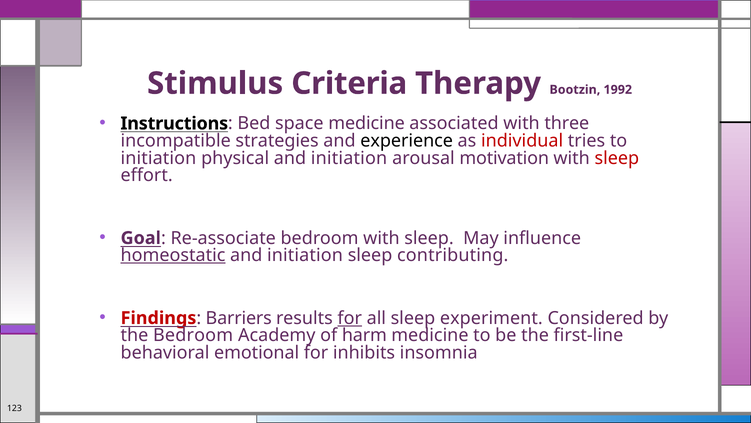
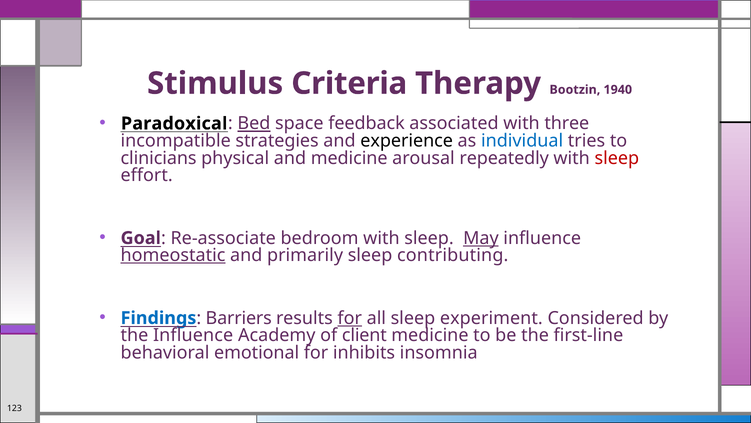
1992: 1992 -> 1940
Instructions: Instructions -> Paradoxical
Bed underline: none -> present
space medicine: medicine -> feedback
individual colour: red -> blue
initiation at (158, 158): initiation -> clinicians
physical and initiation: initiation -> medicine
motivation: motivation -> repeatedly
May underline: none -> present
initiation at (305, 255): initiation -> primarily
Findings colour: red -> blue
the Bedroom: Bedroom -> Influence
harm: harm -> client
